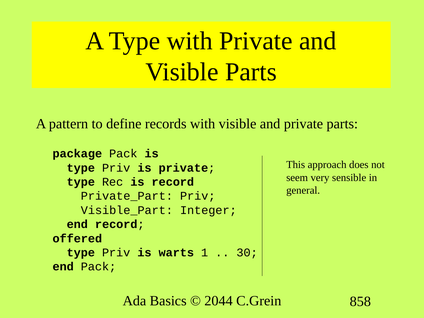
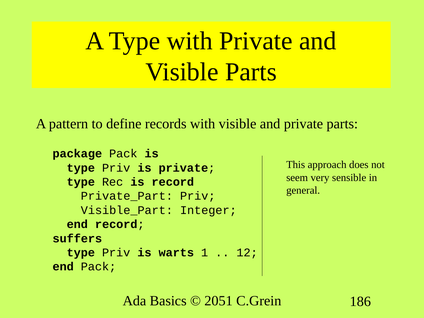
offered: offered -> suffers
30: 30 -> 12
2044: 2044 -> 2051
858: 858 -> 186
